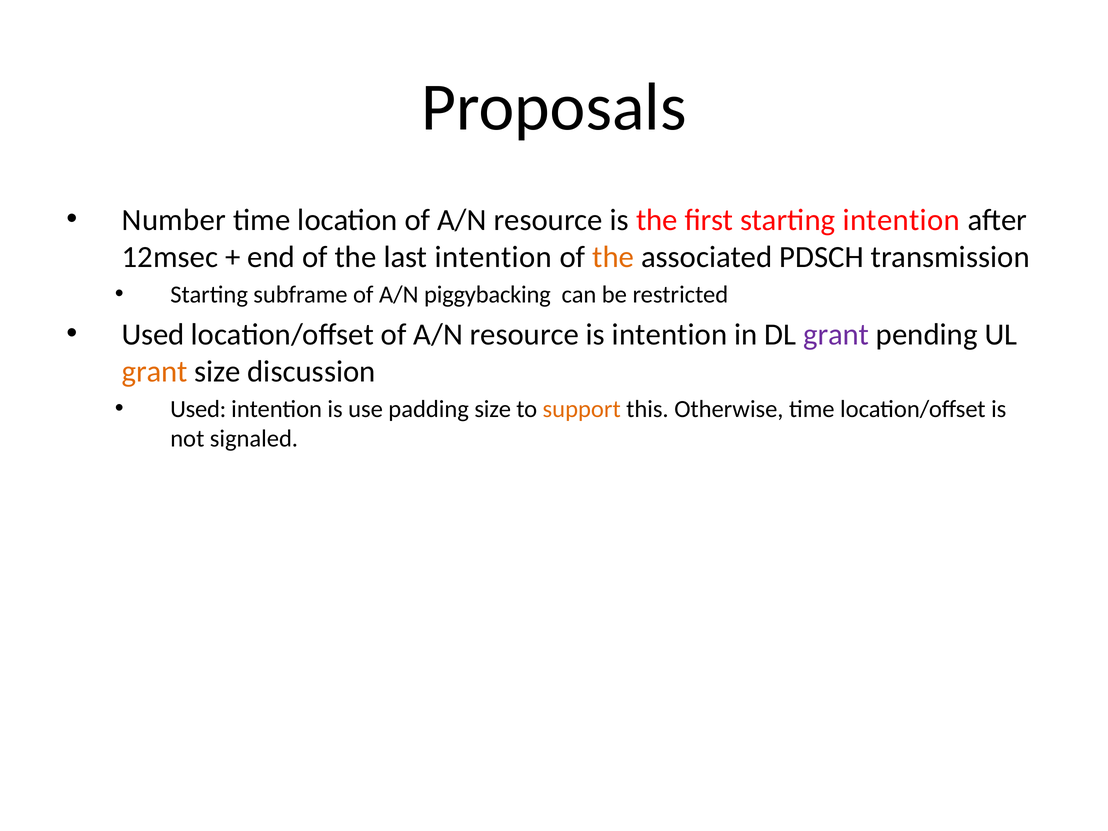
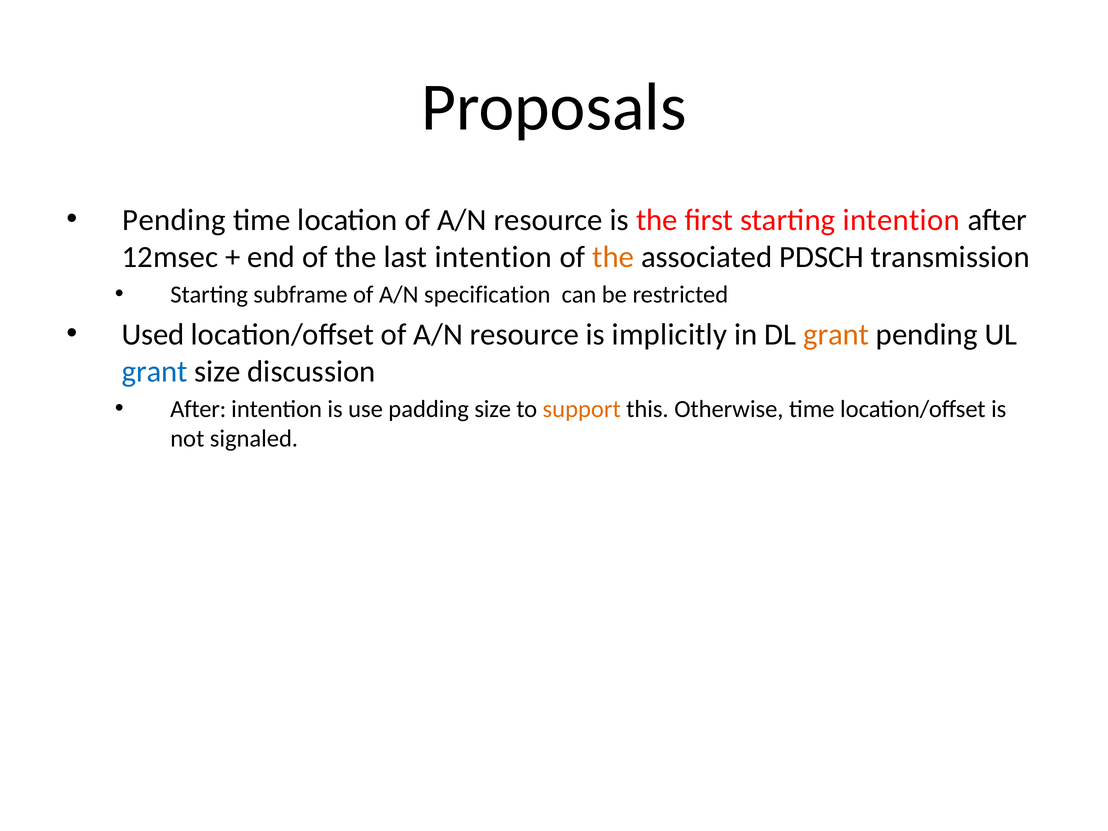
Number at (174, 220): Number -> Pending
piggybacking: piggybacking -> specification
is intention: intention -> implicitly
grant at (836, 335) colour: purple -> orange
grant at (155, 372) colour: orange -> blue
Used at (198, 409): Used -> After
